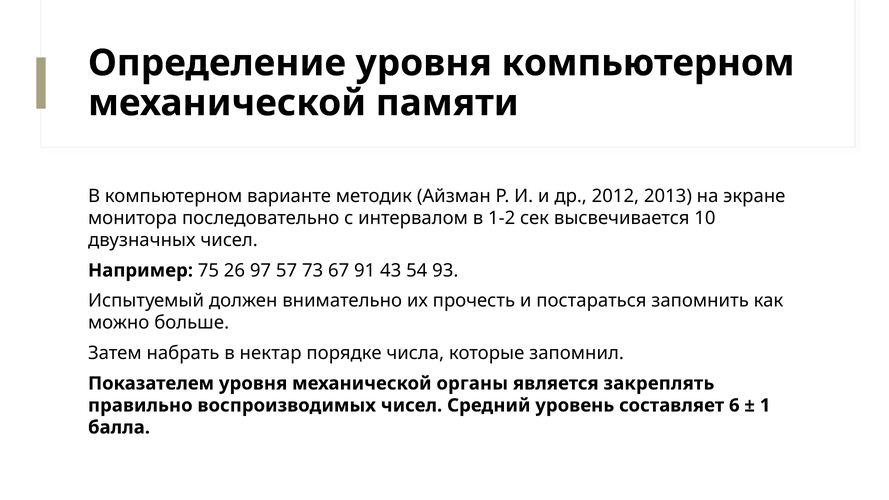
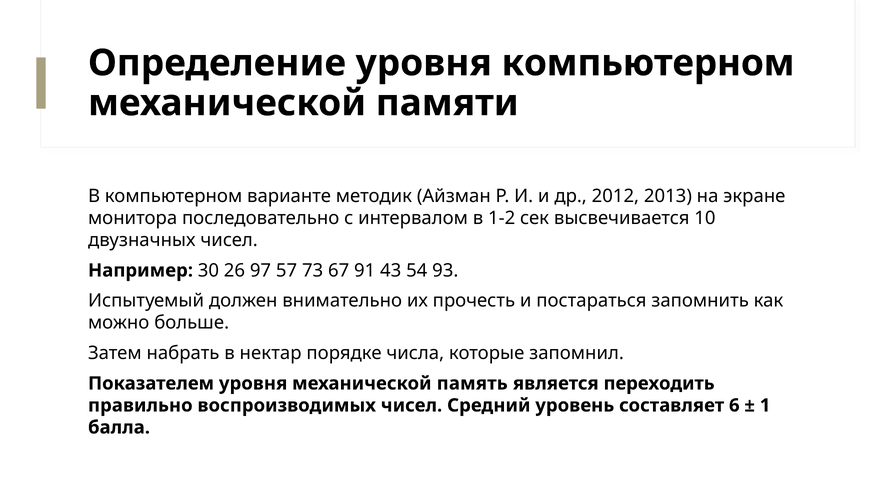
75: 75 -> 30
органы: органы -> память
закреплять: закреплять -> переходить
